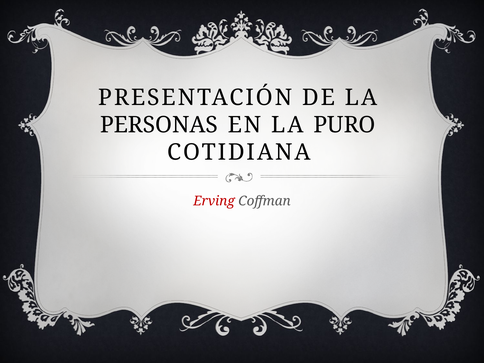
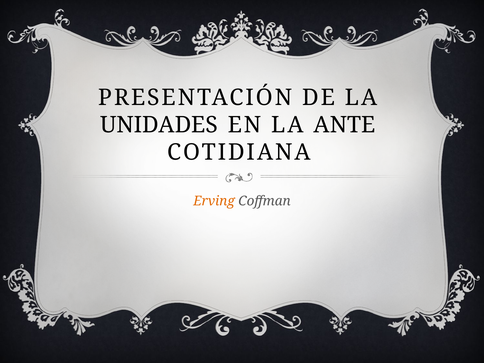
PERSONAS: PERSONAS -> UNIDADES
PURO: PURO -> ANTE
Erving colour: red -> orange
